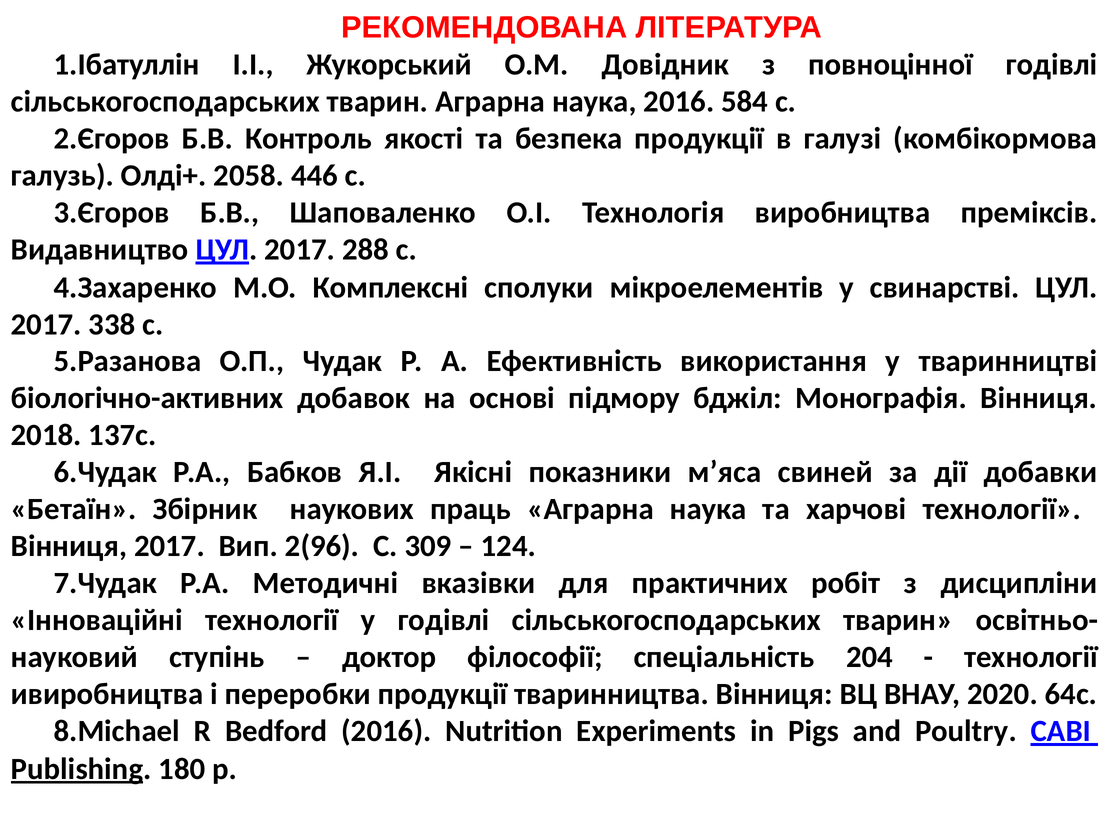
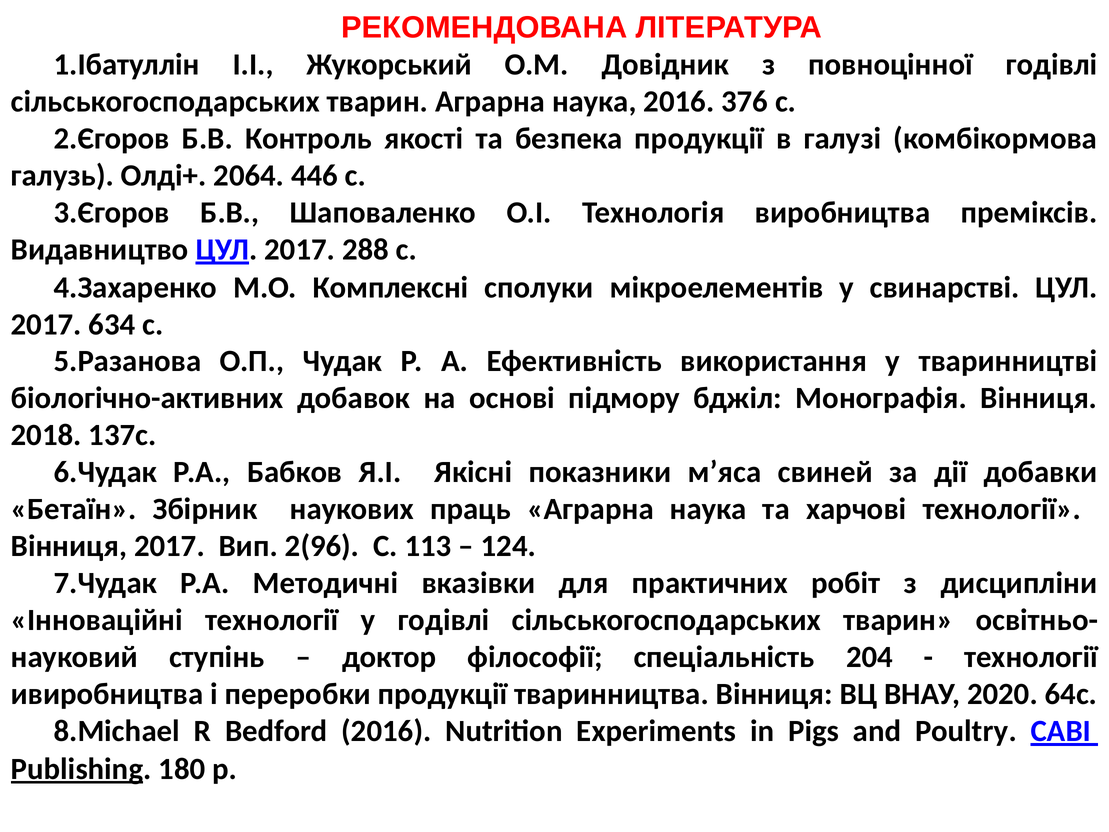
584: 584 -> 376
2058: 2058 -> 2064
338: 338 -> 634
309: 309 -> 113
